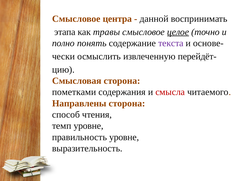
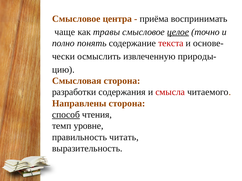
данной: данной -> приёма
этапа: этапа -> чаще
текста colour: purple -> red
перейдёт-: перейдёт- -> природы-
пометками: пометками -> разработки
способ underline: none -> present
правильность уровне: уровне -> читать
